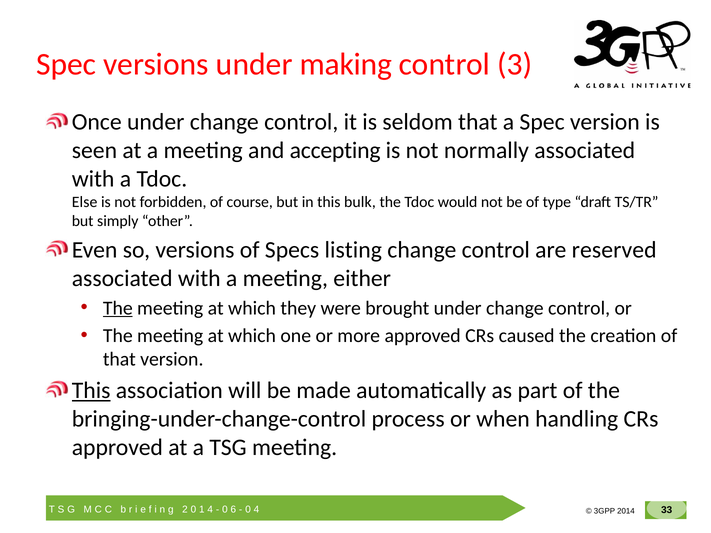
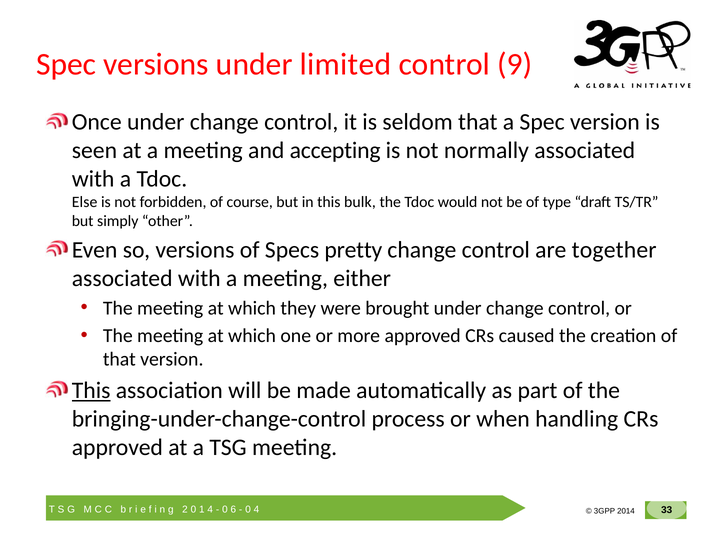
making: making -> limited
3: 3 -> 9
listing: listing -> pretty
reserved: reserved -> together
The at (118, 308) underline: present -> none
